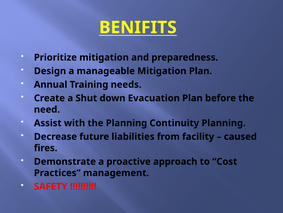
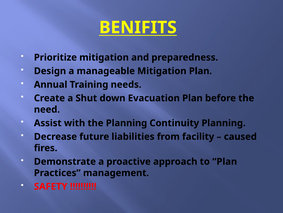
to Cost: Cost -> Plan
